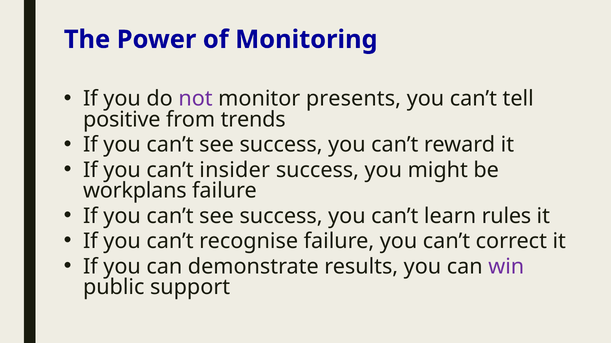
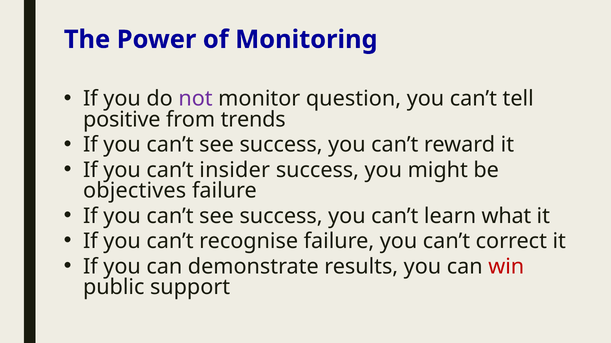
presents: presents -> question
workplans: workplans -> objectives
rules: rules -> what
win colour: purple -> red
